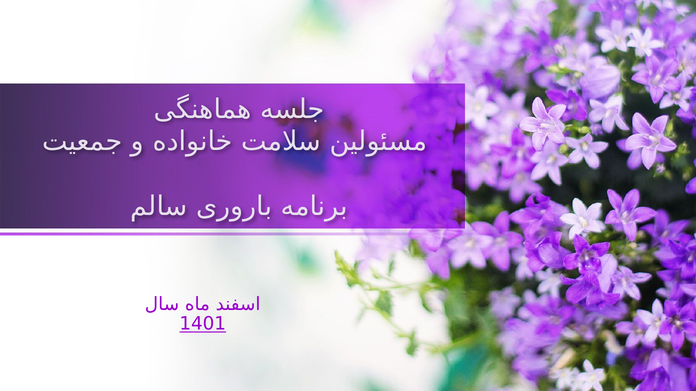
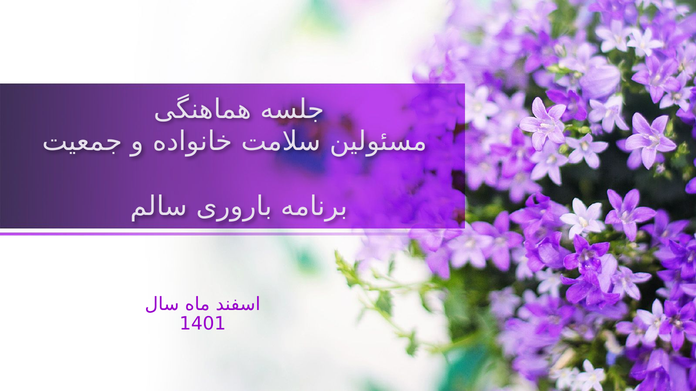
1401 underline: present -> none
